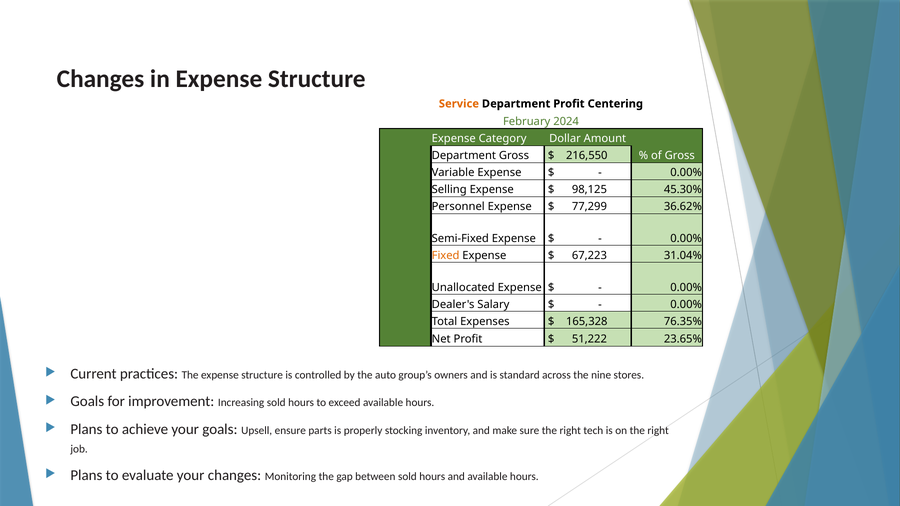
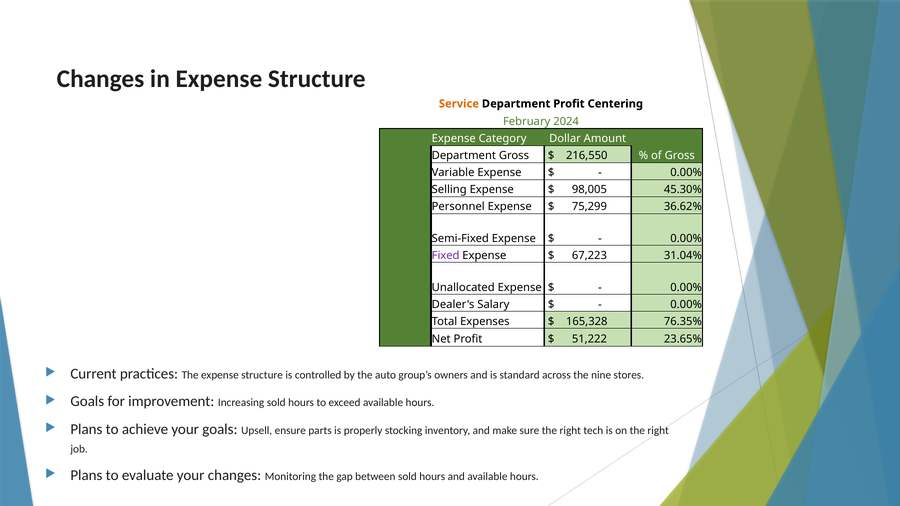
98,125: 98,125 -> 98,005
77,299: 77,299 -> 75,299
Fixed colour: orange -> purple
